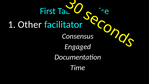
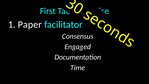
Other: Other -> Paper
